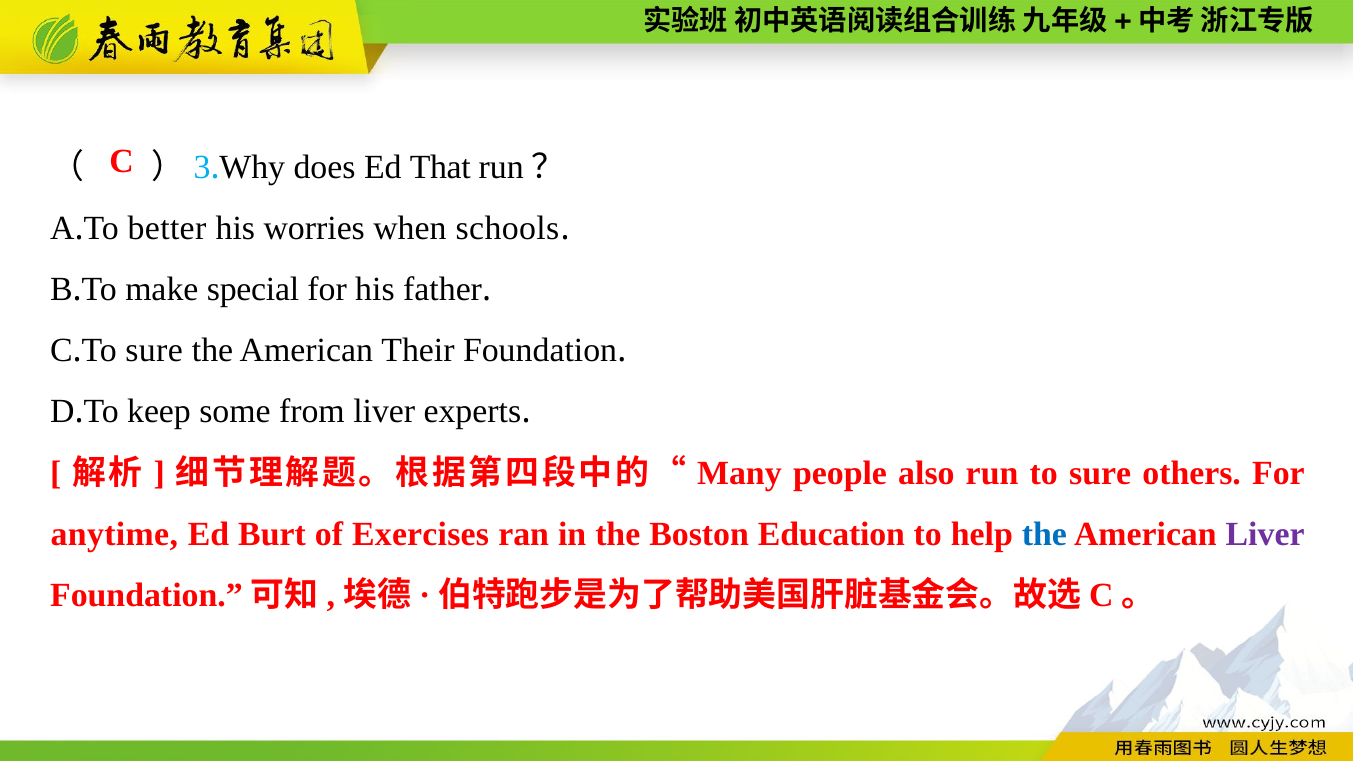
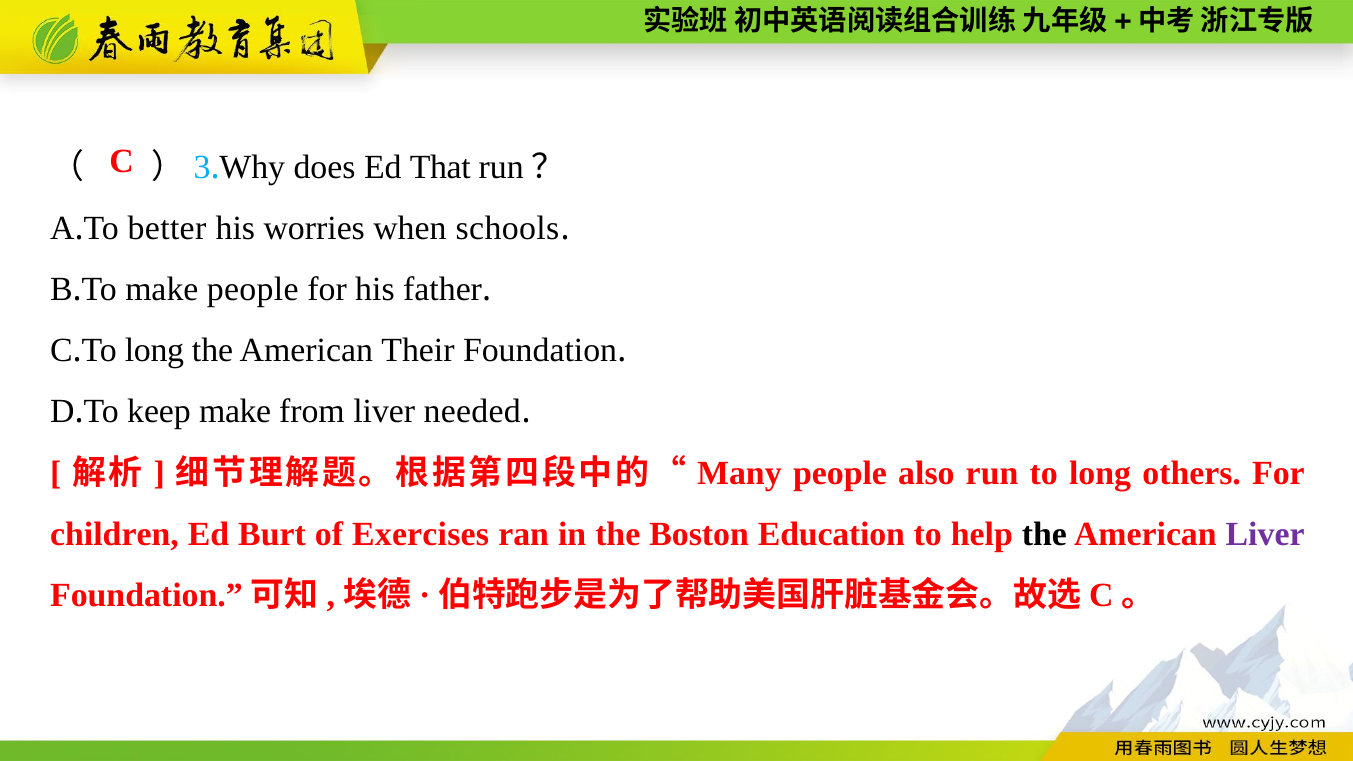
make special: special -> people
sure at (154, 350): sure -> long
keep some: some -> make
experts: experts -> needed
run to sure: sure -> long
anytime: anytime -> children
the at (1044, 534) colour: blue -> black
